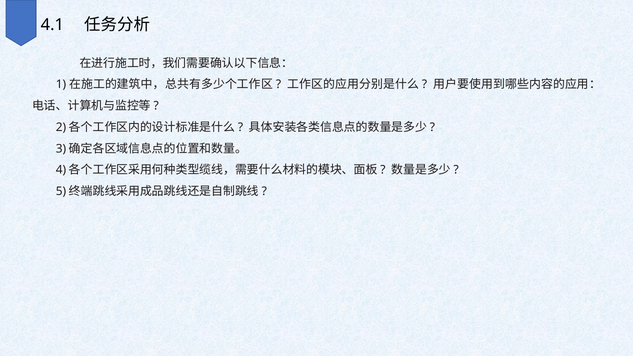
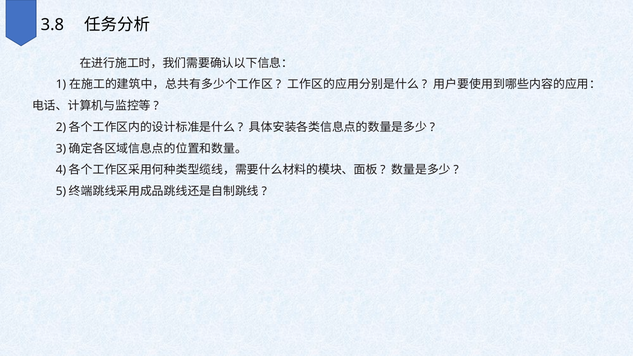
4.1: 4.1 -> 3.8
